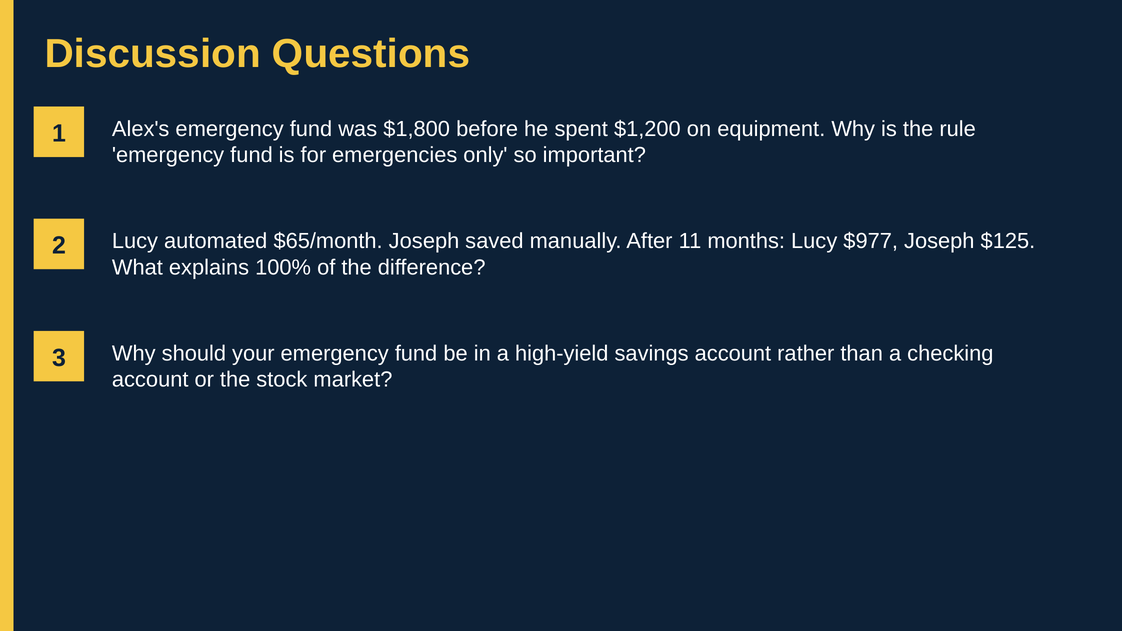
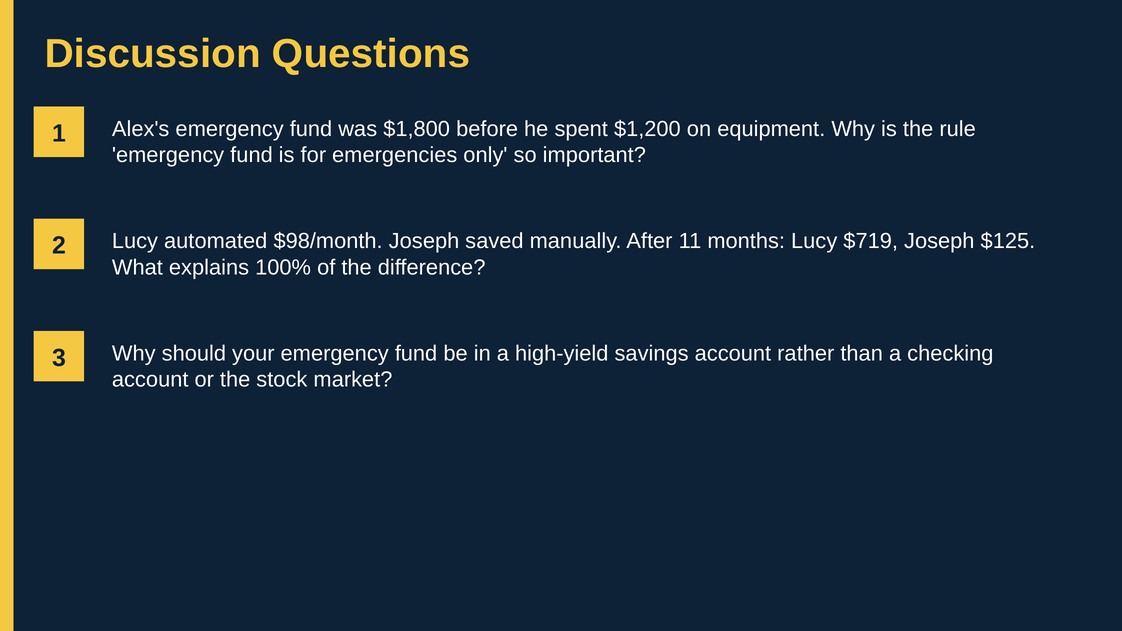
$65/month: $65/month -> $98/month
$977: $977 -> $719
